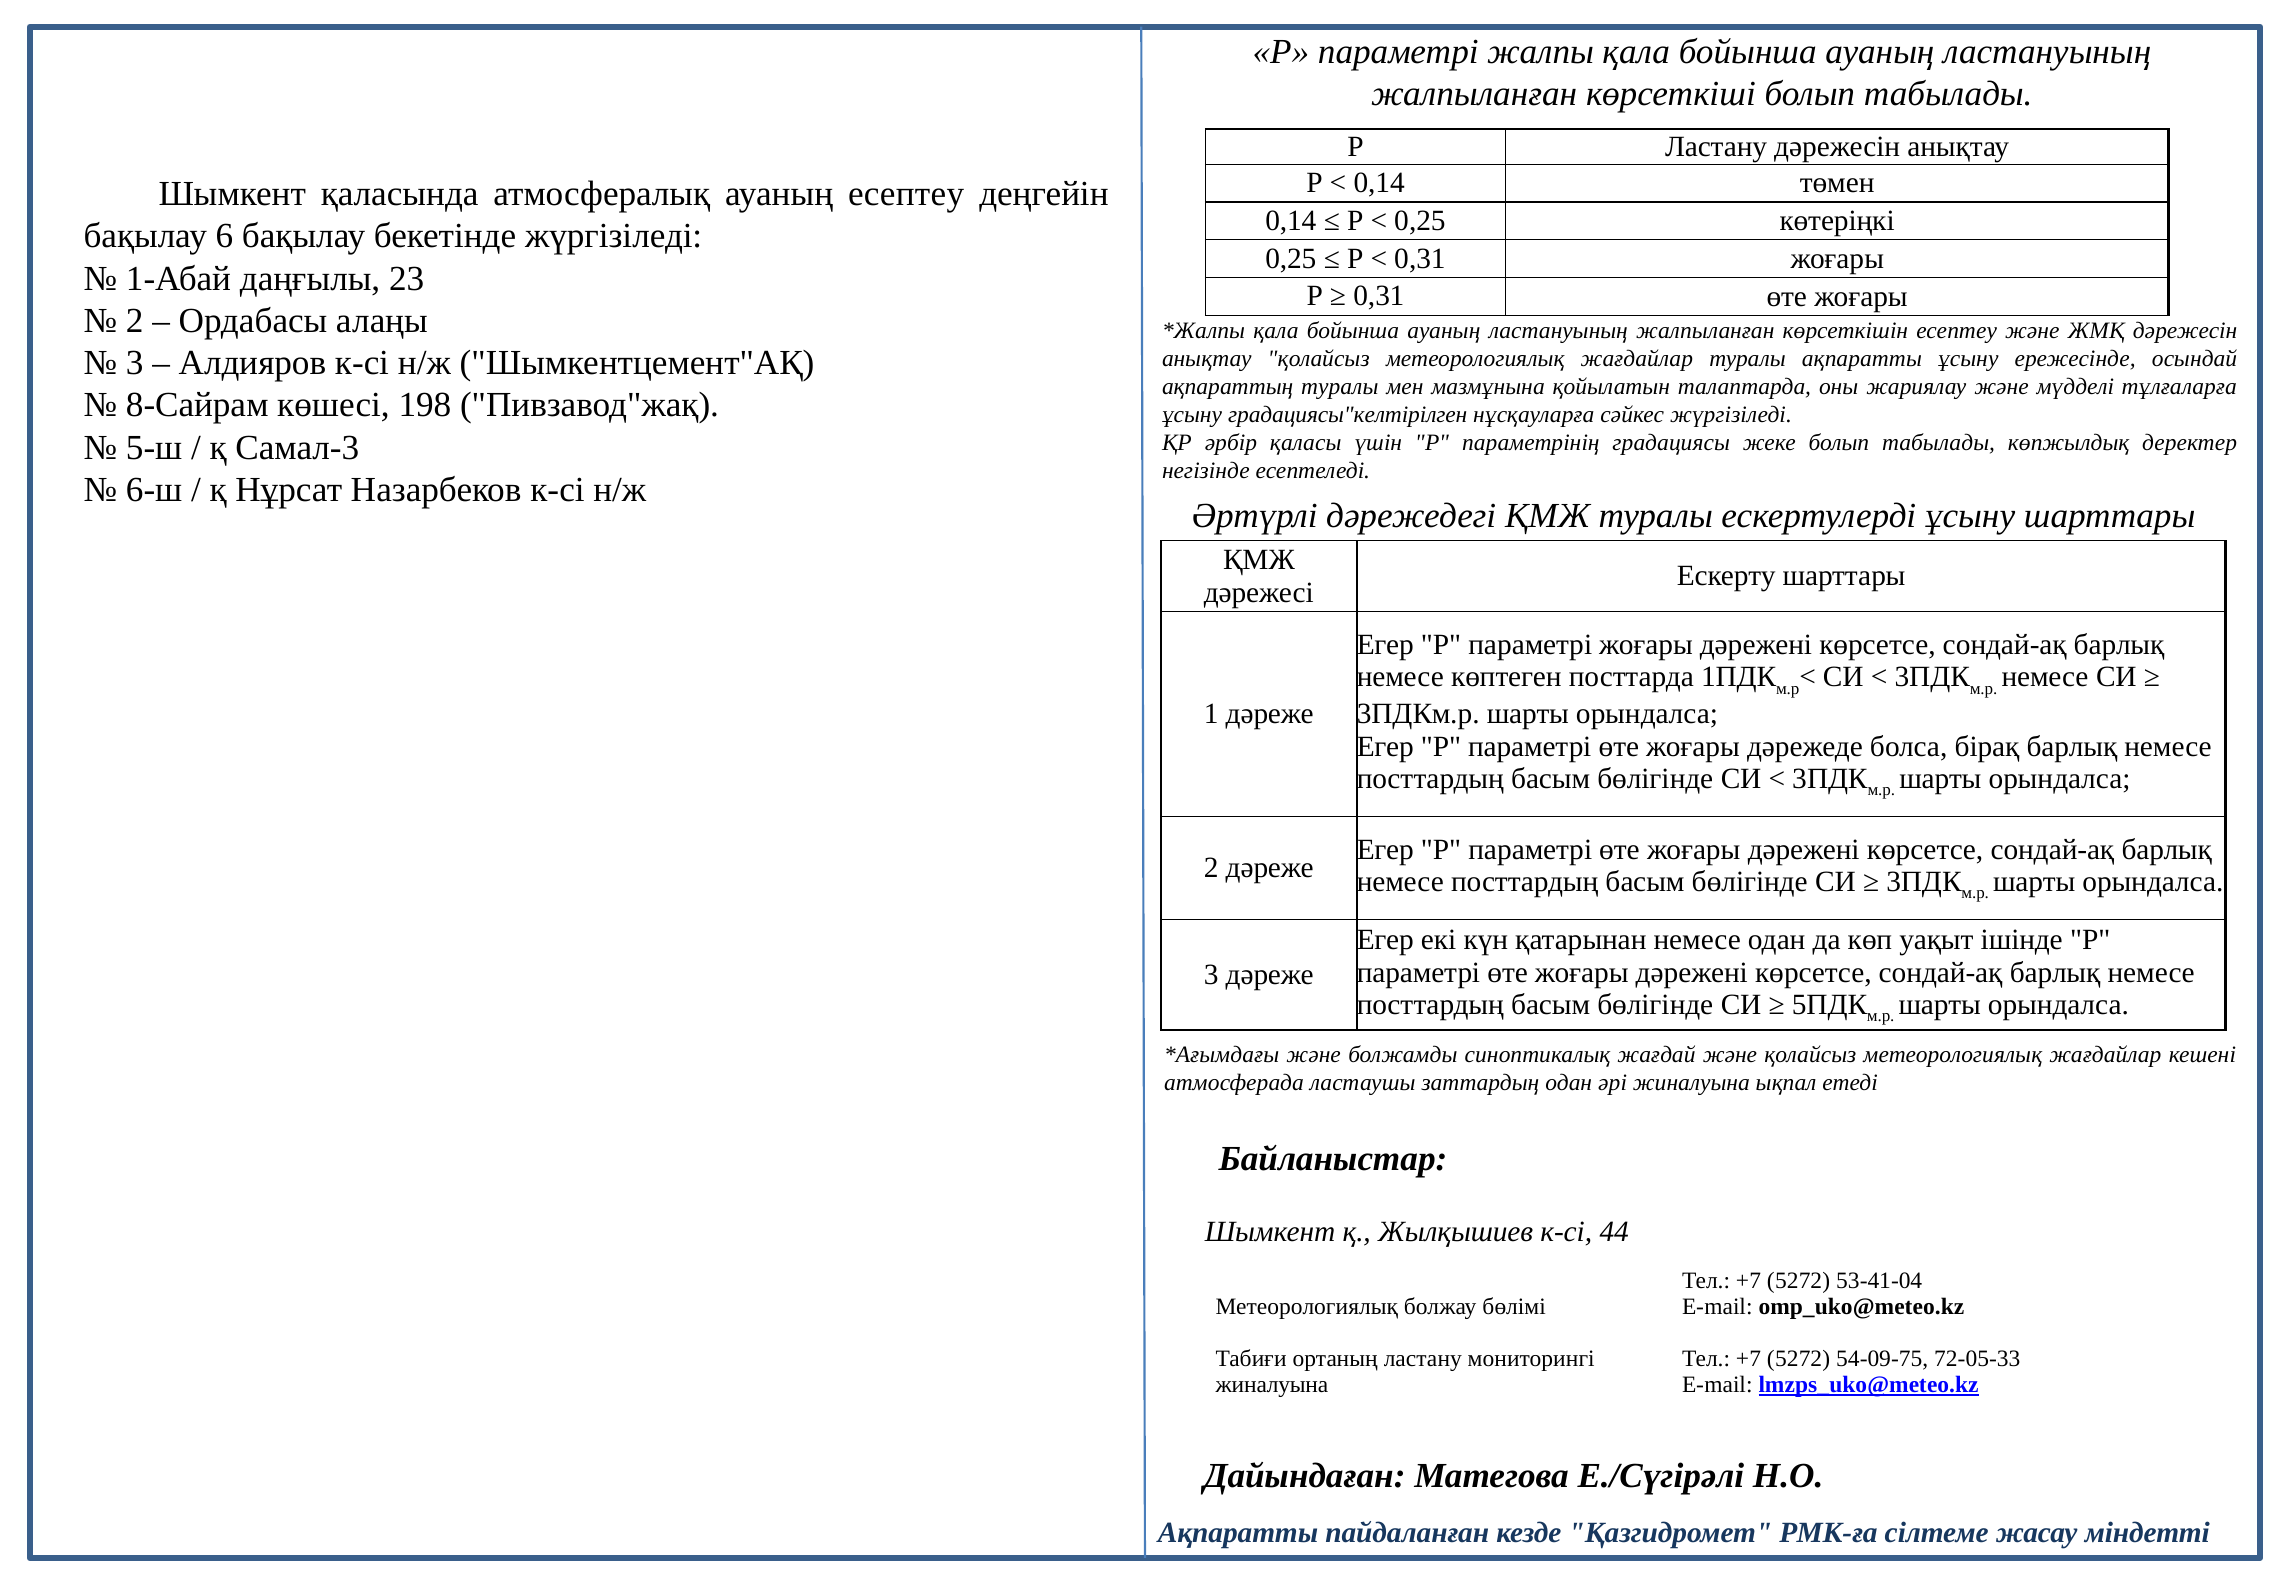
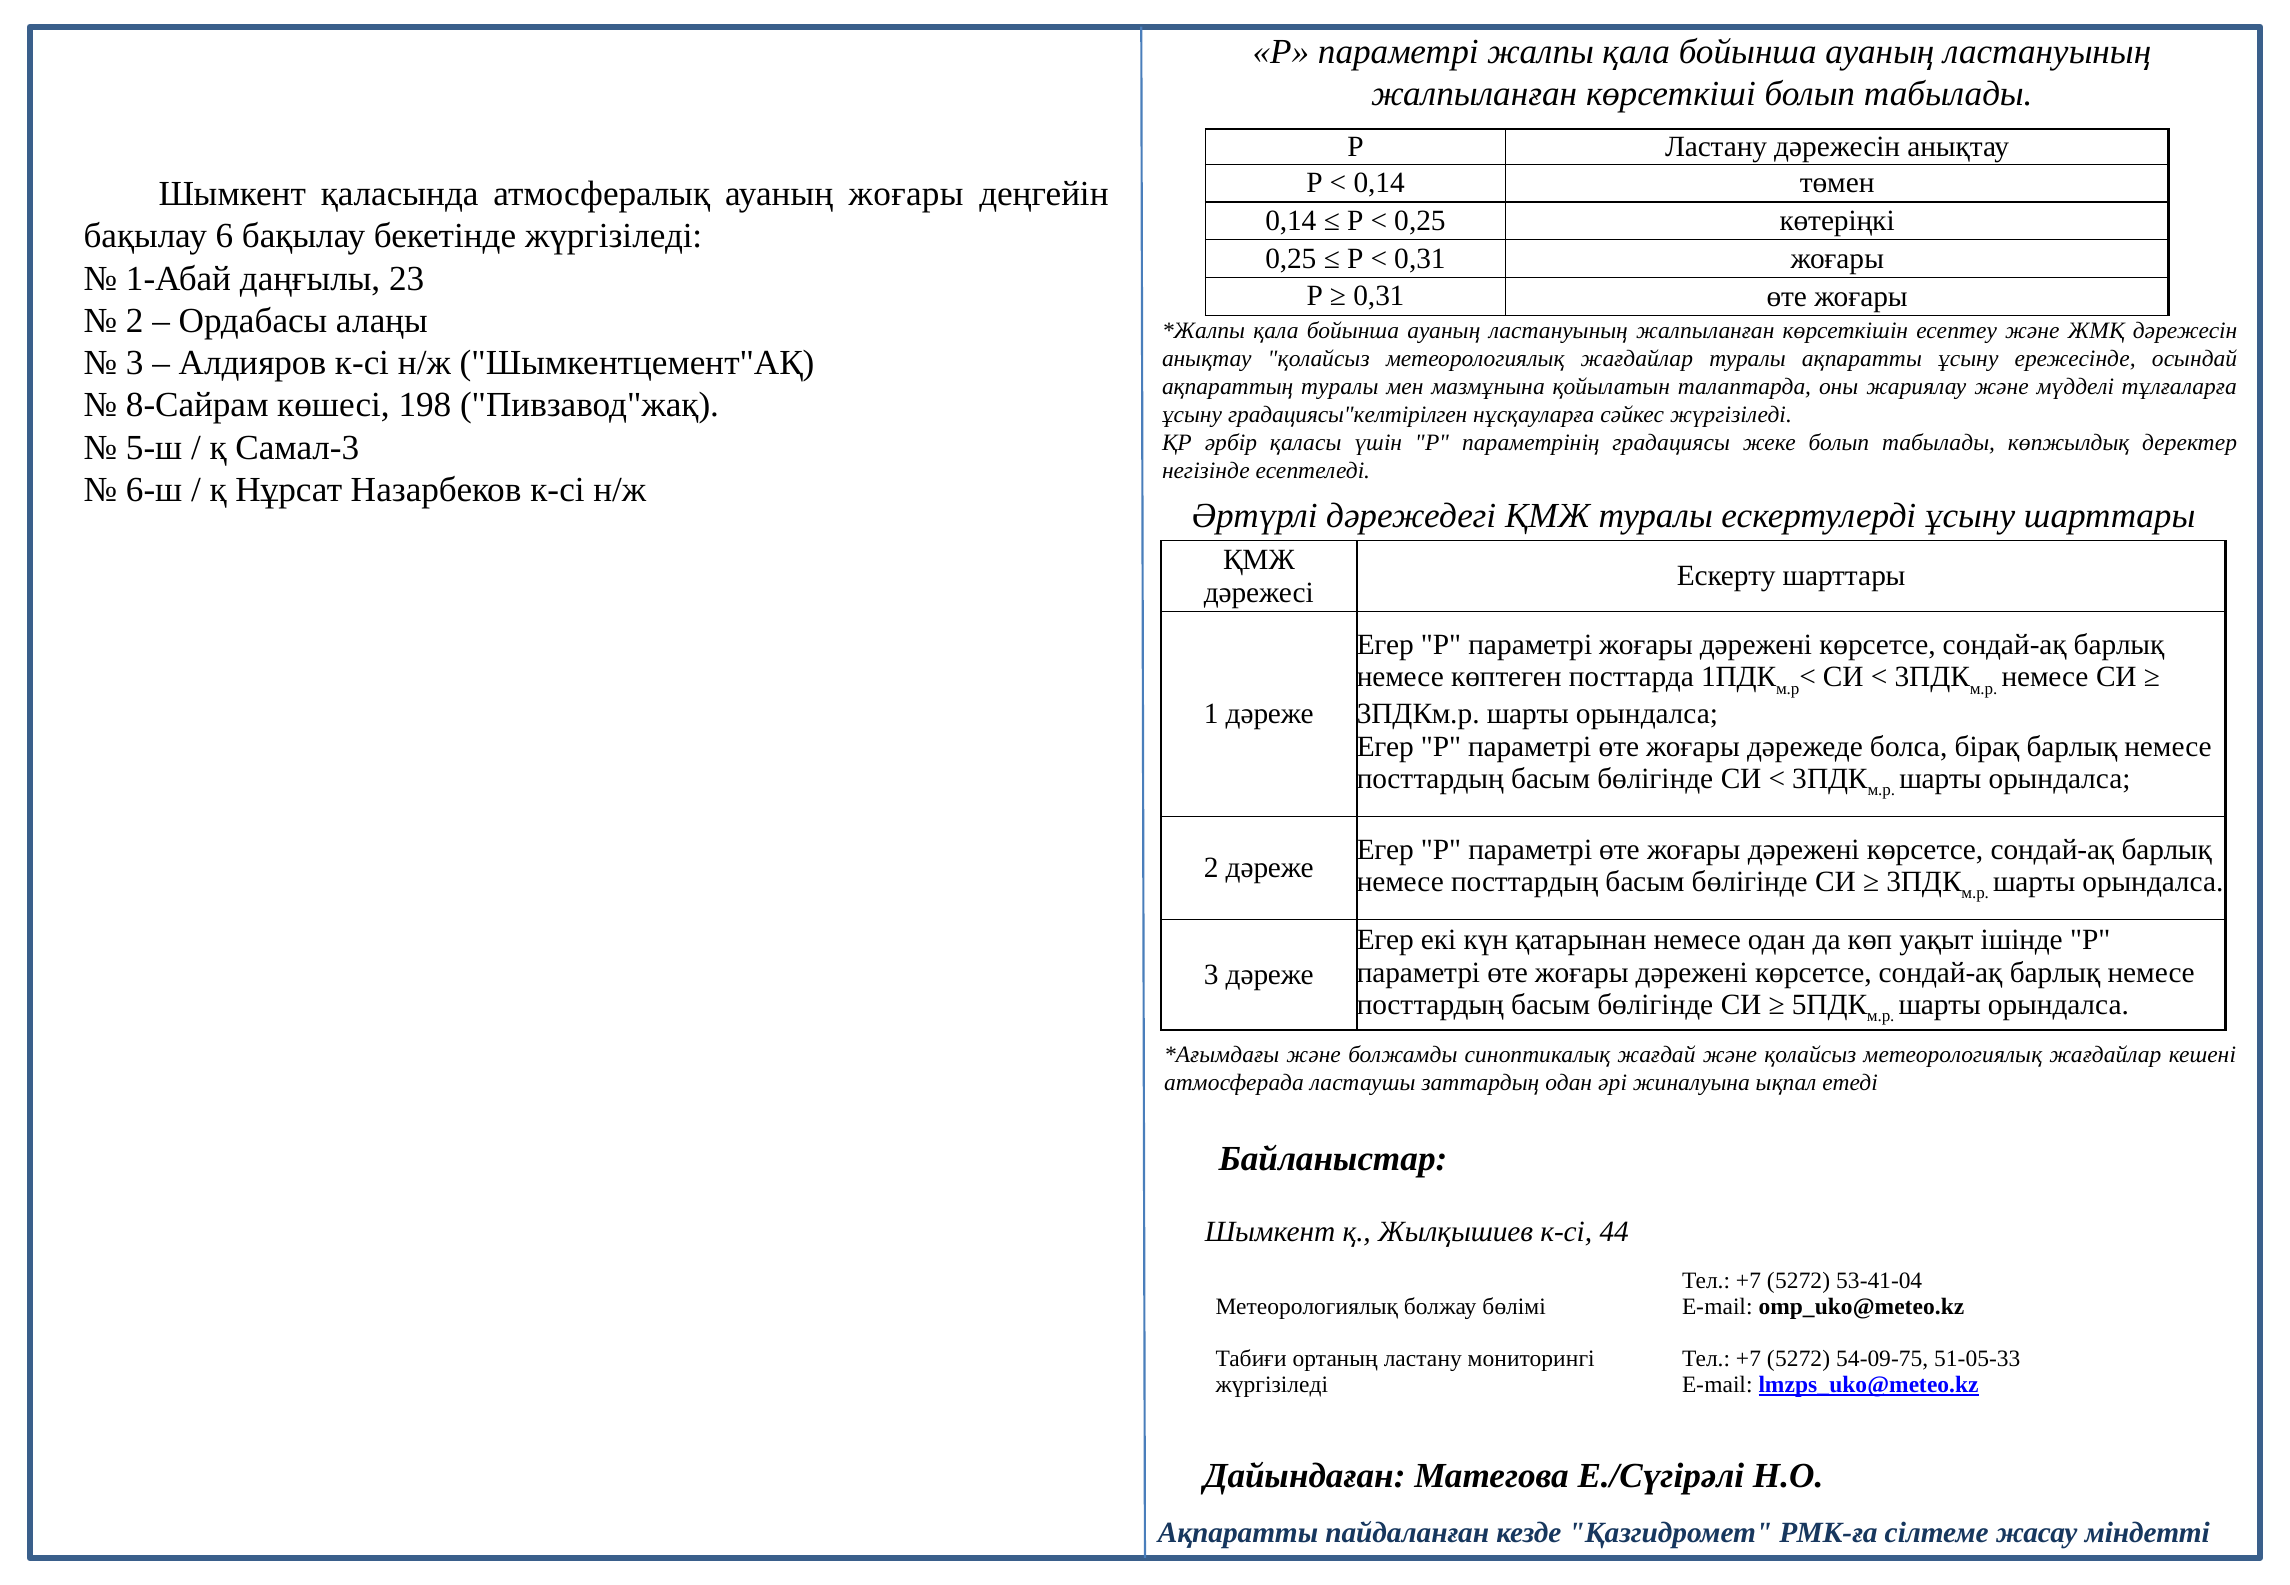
ауаның есептеу: есептеу -> жоғары
72-05-33: 72-05-33 -> 51-05-33
жиналуына at (1272, 1385): жиналуына -> жүргізіледі
